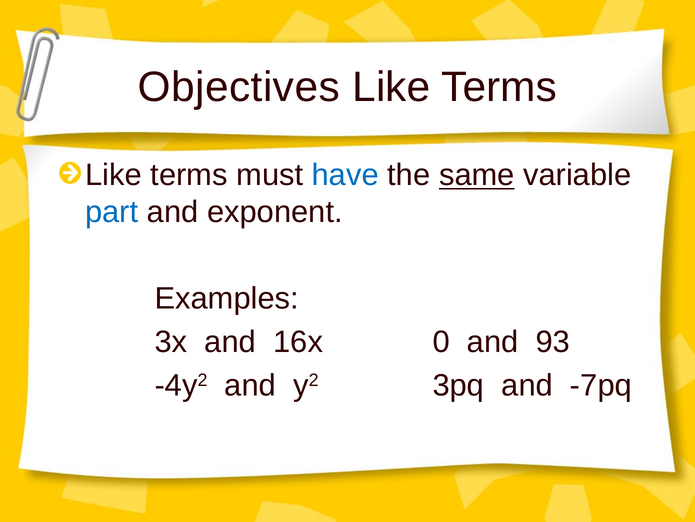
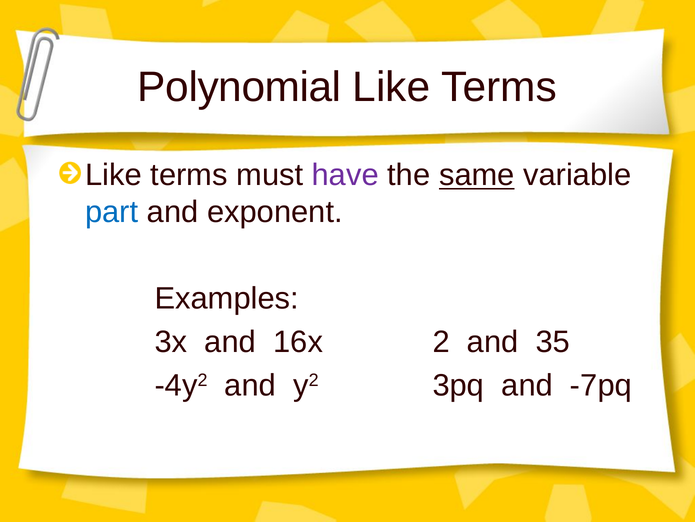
Objectives: Objectives -> Polynomial
have colour: blue -> purple
0: 0 -> 2
93: 93 -> 35
